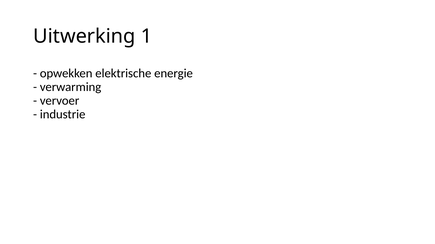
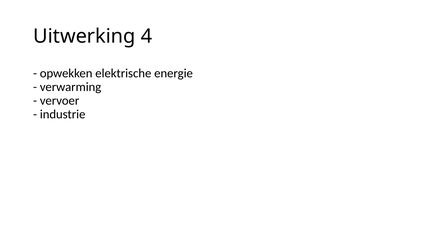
1: 1 -> 4
